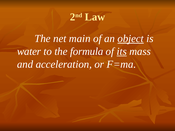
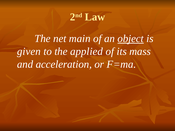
water: water -> given
formula: formula -> applied
its underline: present -> none
